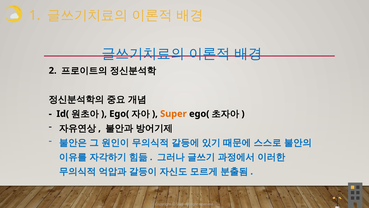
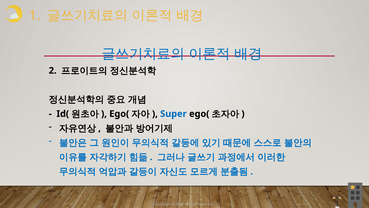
Super colour: orange -> blue
